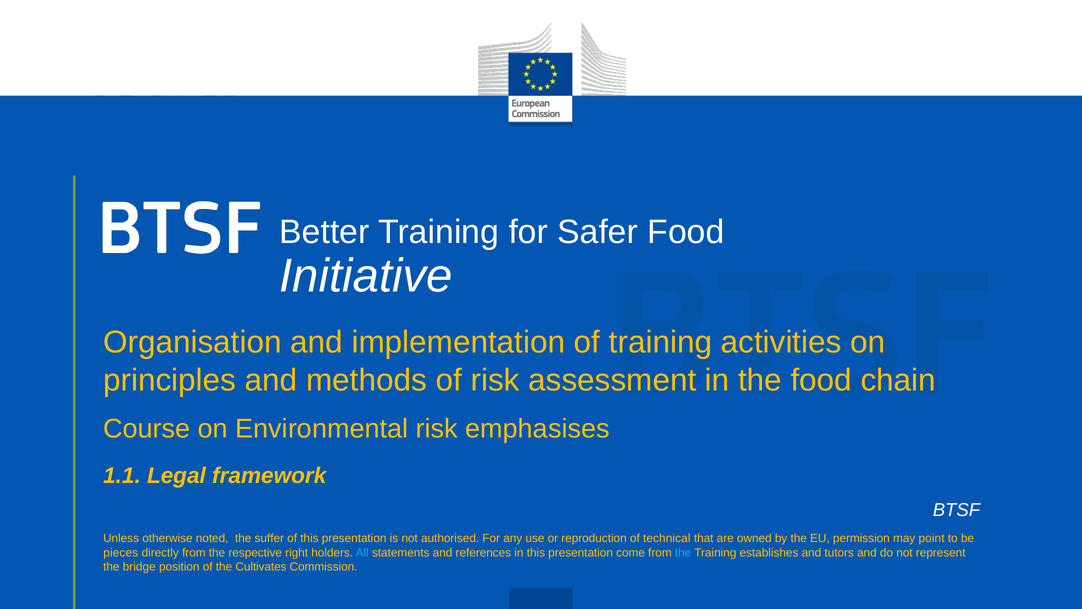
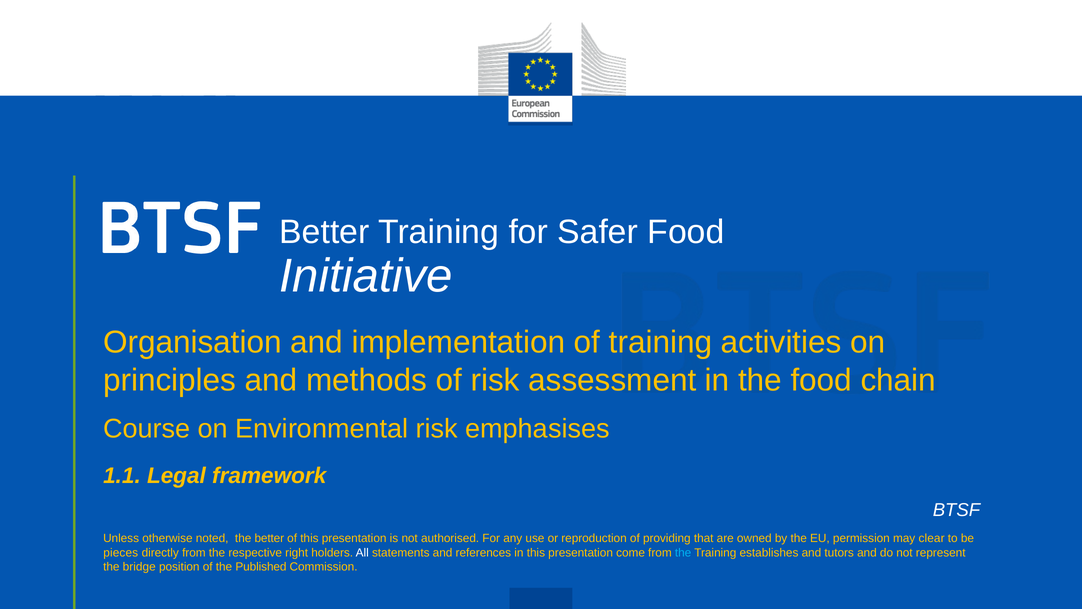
the suffer: suffer -> better
technical: technical -> providing
point: point -> clear
All colour: light blue -> white
Cultivates: Cultivates -> Published
